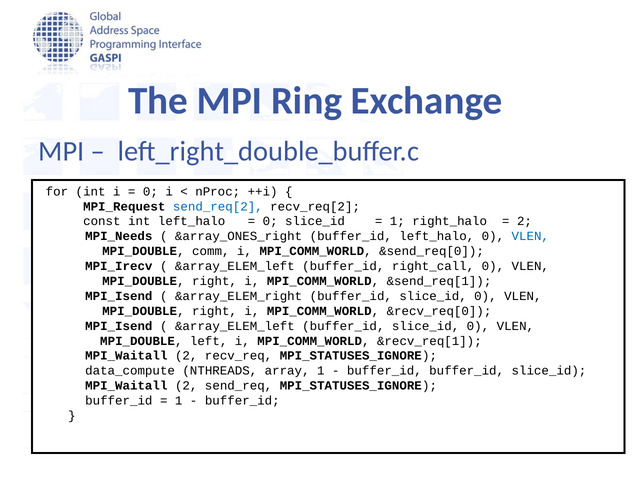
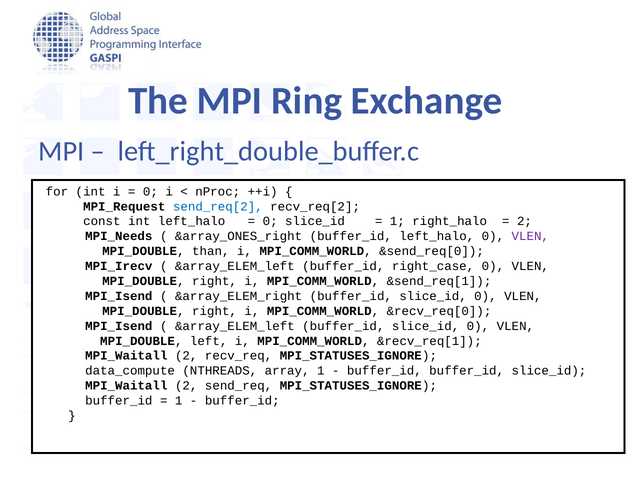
VLEN at (530, 236) colour: blue -> purple
comm: comm -> than
right_call: right_call -> right_case
